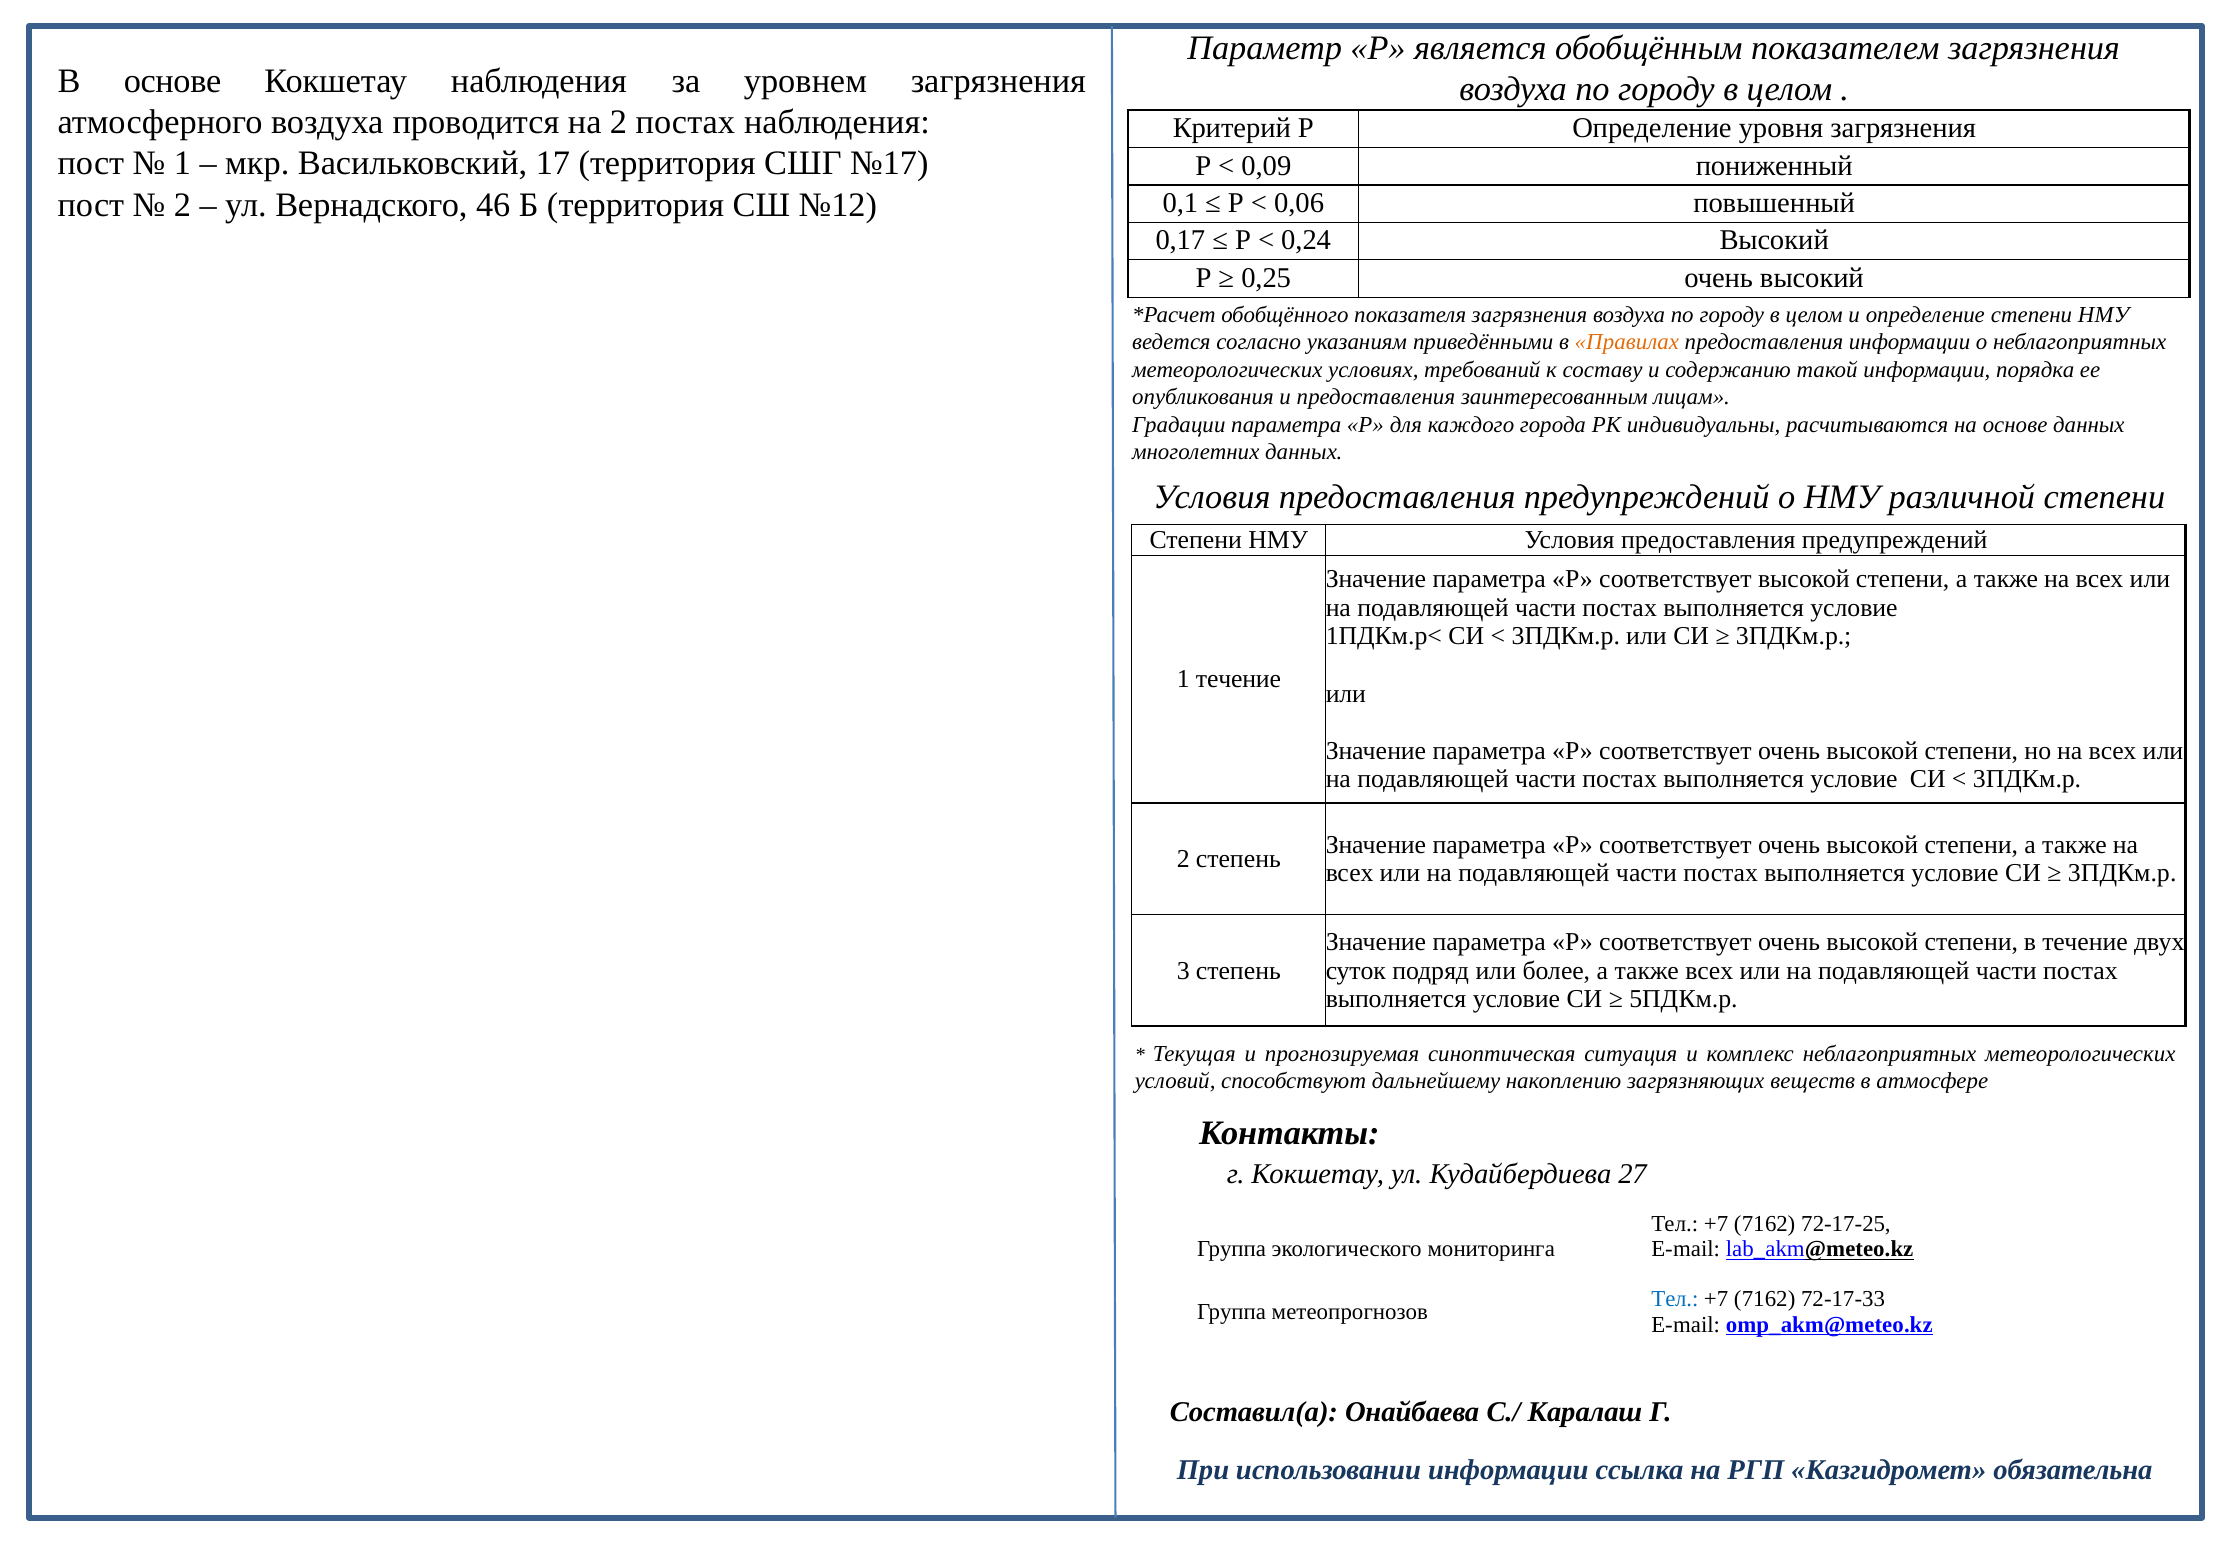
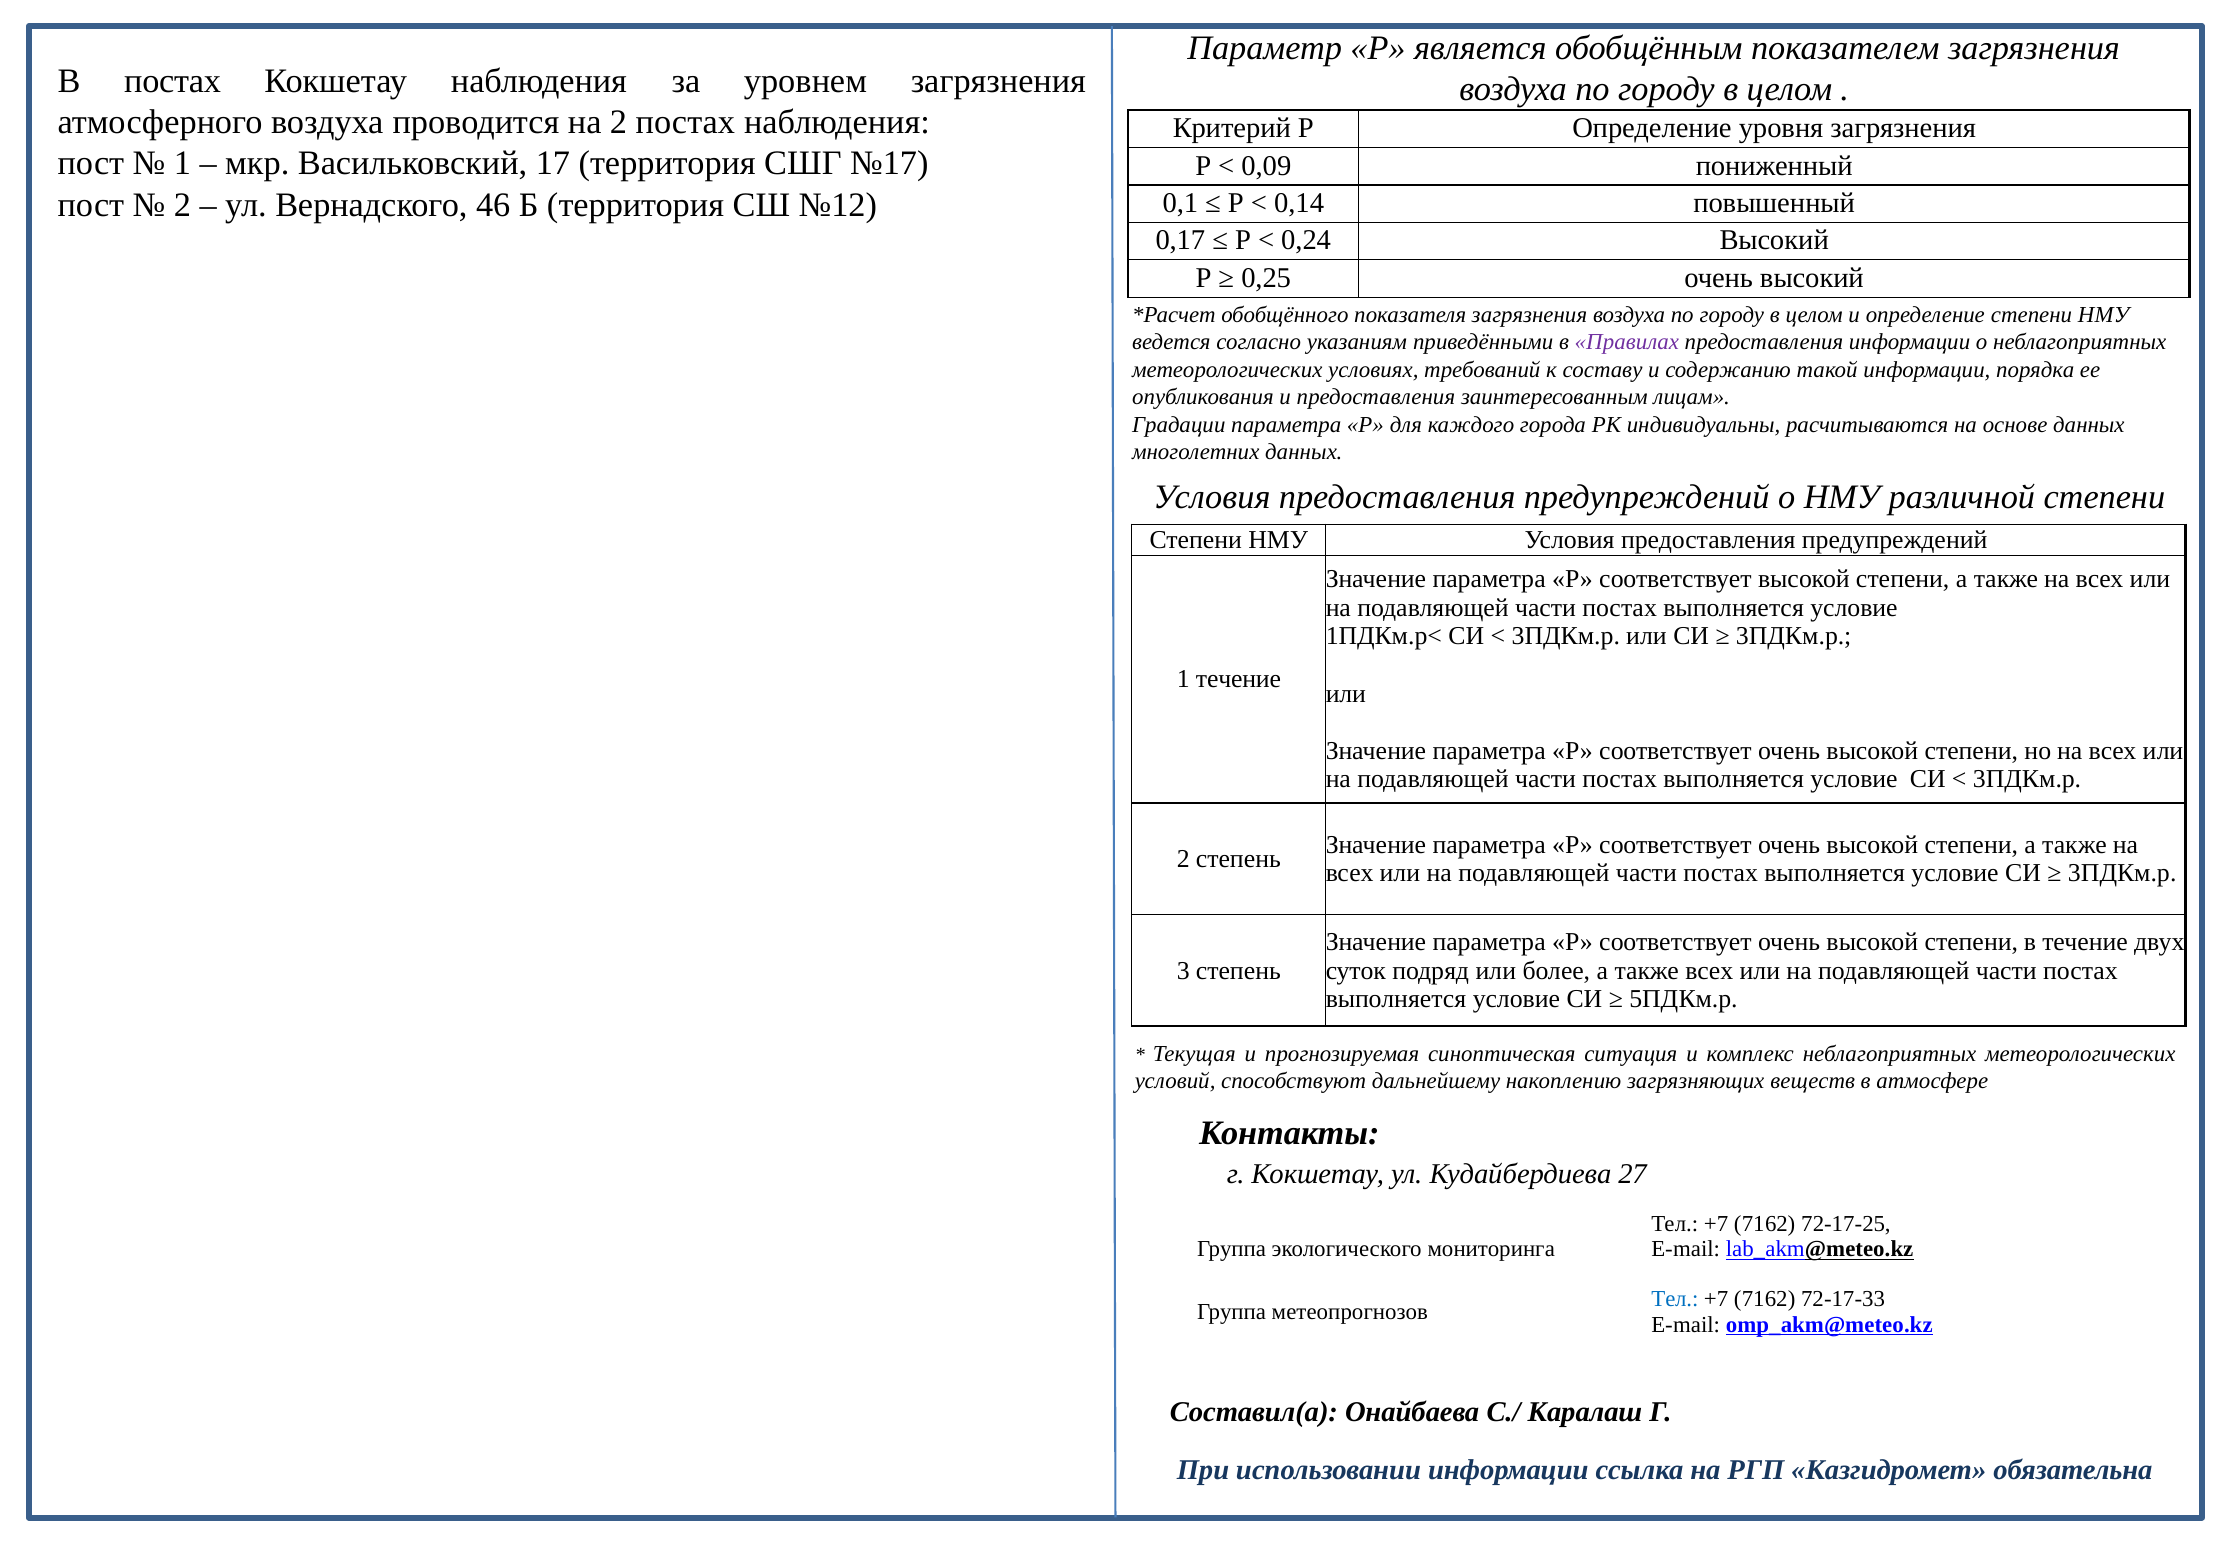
В основе: основе -> постах
0,06: 0,06 -> 0,14
Правилах colour: orange -> purple
